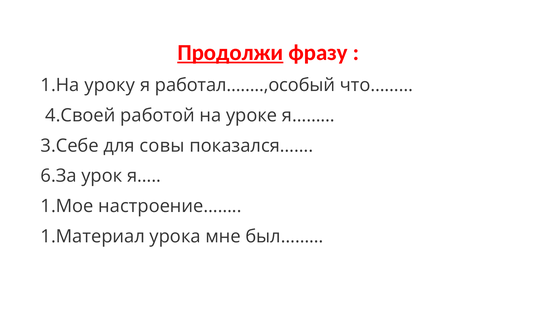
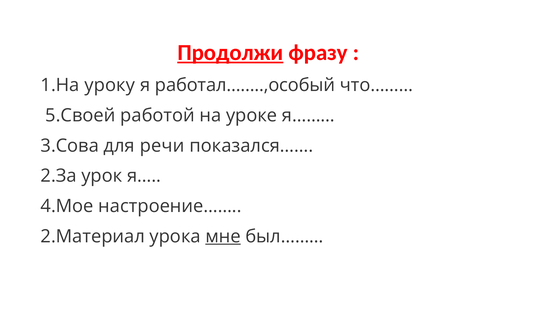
4.Своей: 4.Своей -> 5.Своей
3.Себе: 3.Себе -> 3.Сова
совы: совы -> речи
6.За: 6.За -> 2.За
1.Мое: 1.Мое -> 4.Мое
1.Материал: 1.Материал -> 2.Материал
мне underline: none -> present
